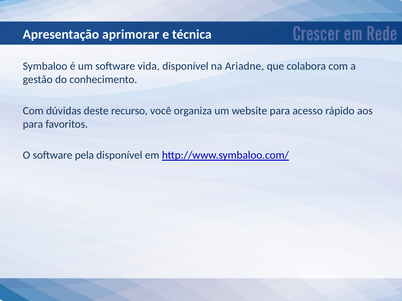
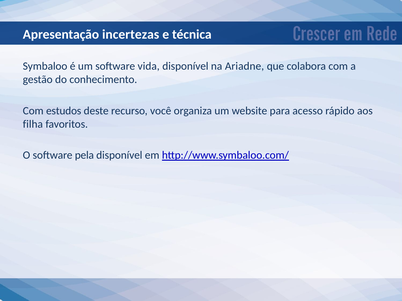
aprimorar: aprimorar -> incertezas
dúvidas: dúvidas -> estudos
para at (33, 124): para -> filha
